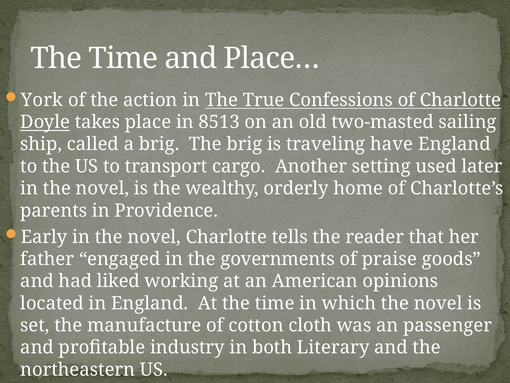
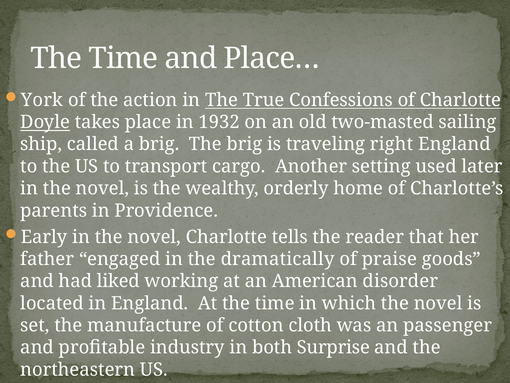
8513: 8513 -> 1932
have: have -> right
governments: governments -> dramatically
opinions: opinions -> disorder
Literary: Literary -> Surprise
